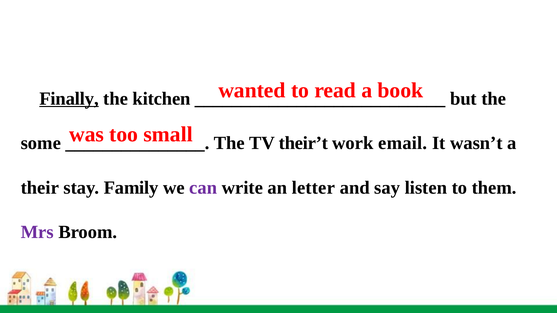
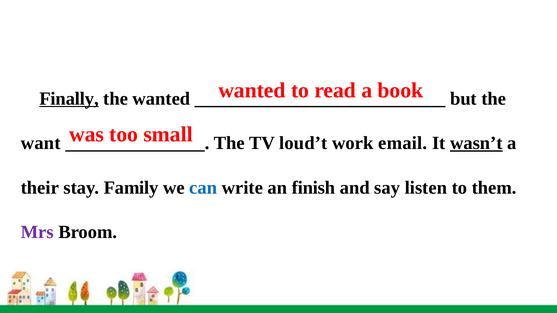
the kitchen: kitchen -> wanted
some: some -> want
their’t: their’t -> loud’t
wasn’t underline: none -> present
can colour: purple -> blue
letter: letter -> finish
